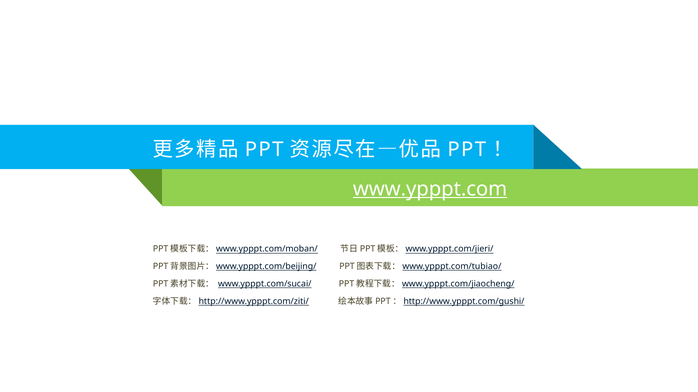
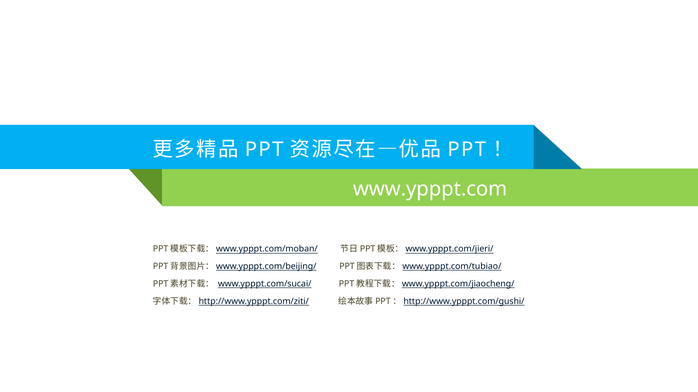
www.ypppt.com underline: present -> none
